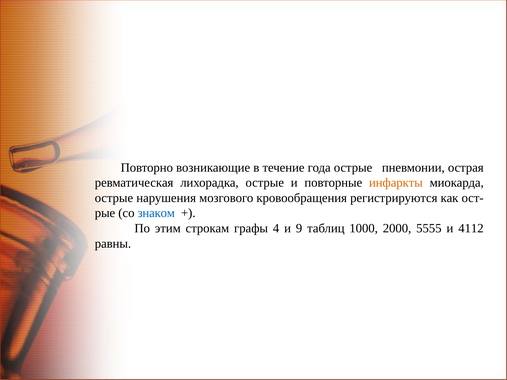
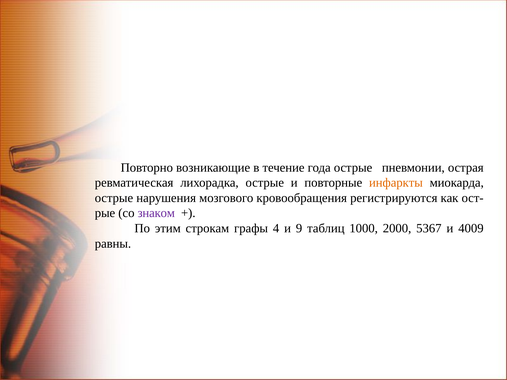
знаком colour: blue -> purple
5555: 5555 -> 5367
4112: 4112 -> 4009
